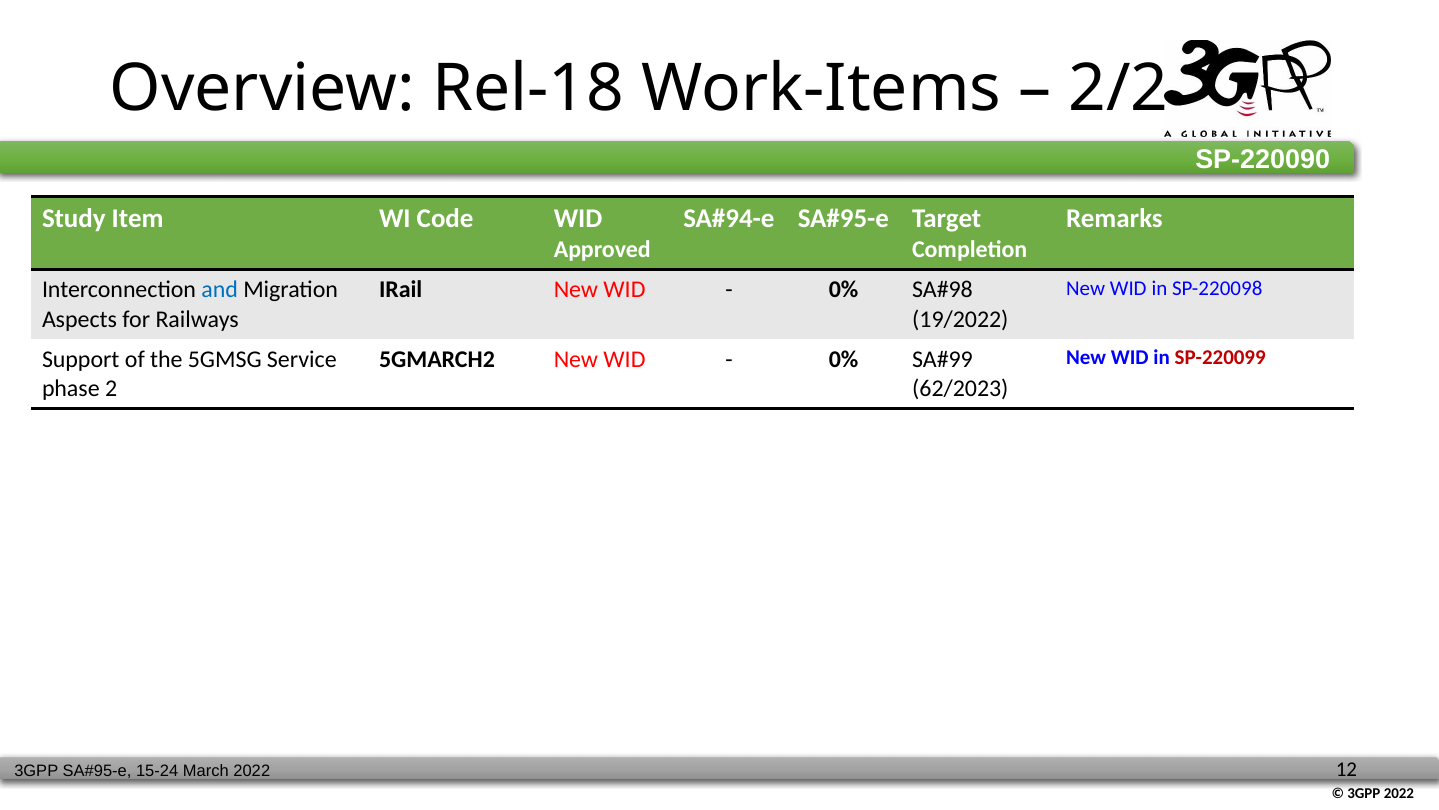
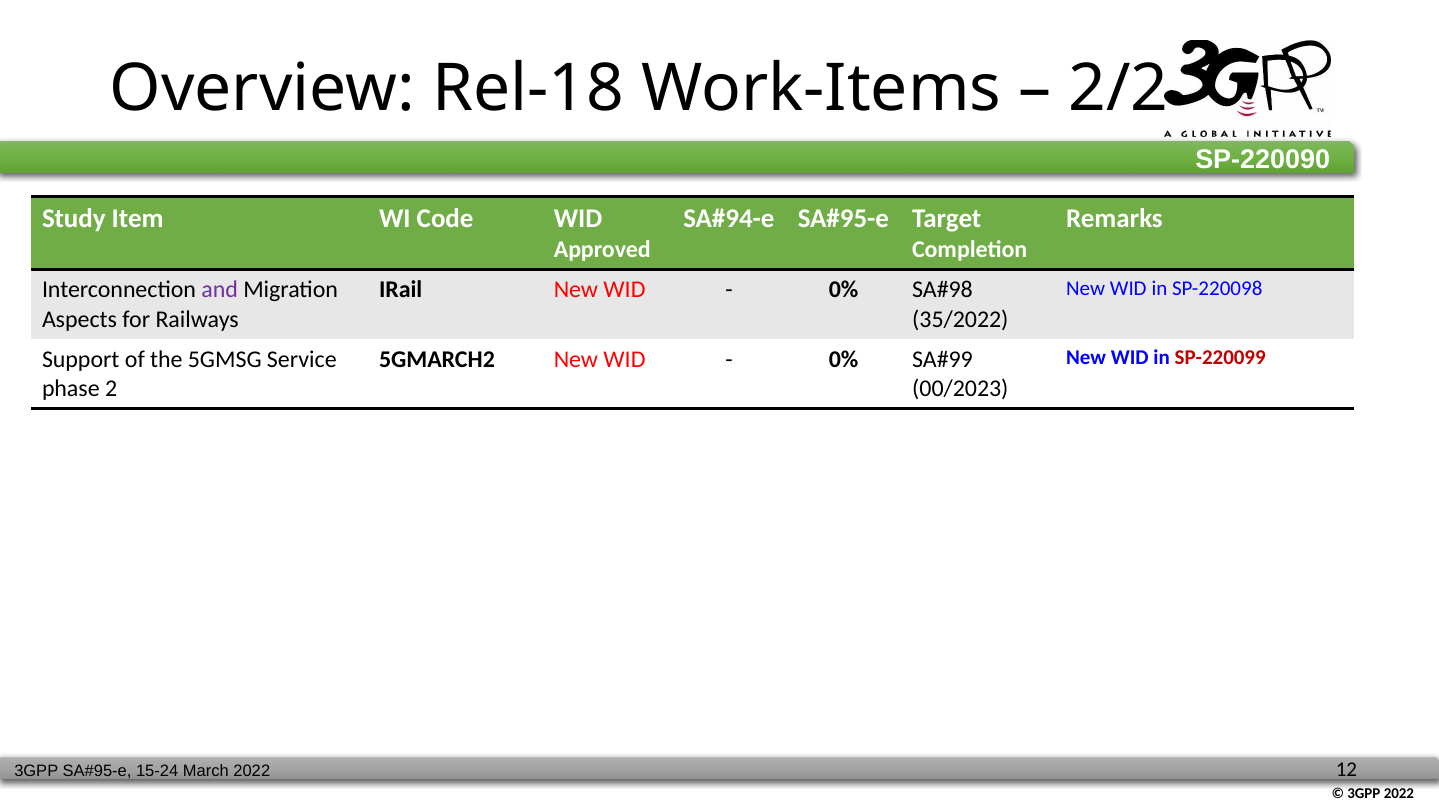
and colour: blue -> purple
19/2022: 19/2022 -> 35/2022
62/2023: 62/2023 -> 00/2023
